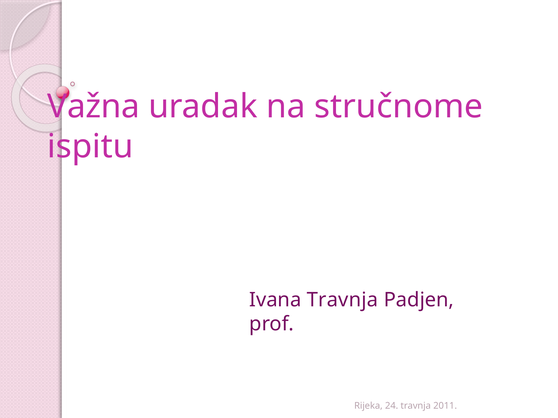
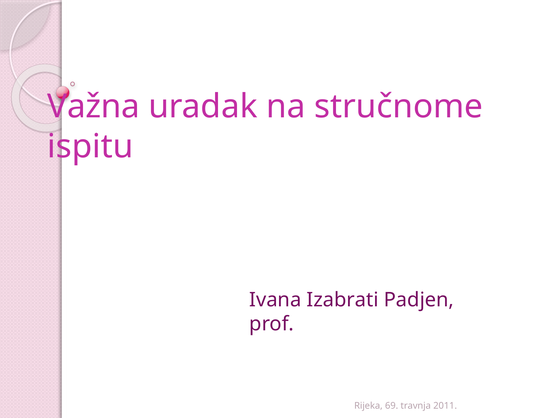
Ivana Travnja: Travnja -> Izabrati
24: 24 -> 69
